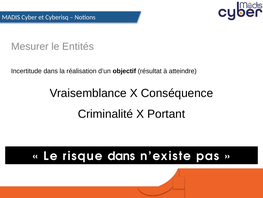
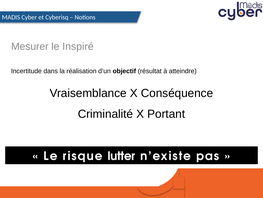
Entités: Entités -> Inspiré
risque dans: dans -> lutter
